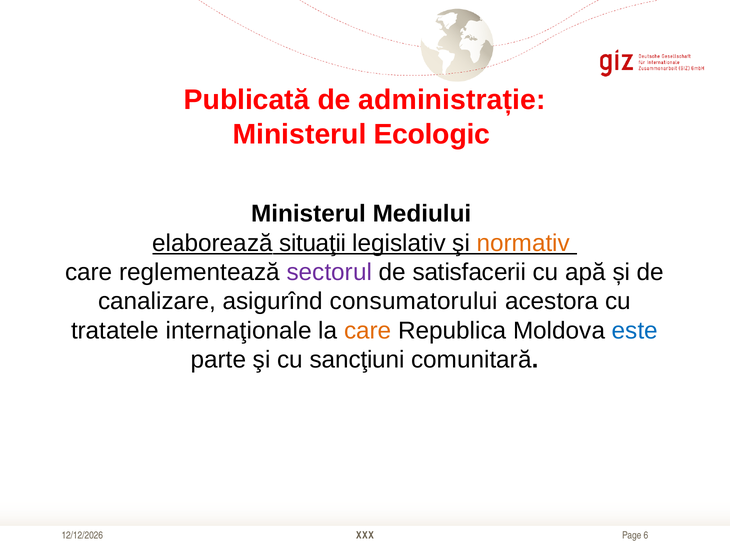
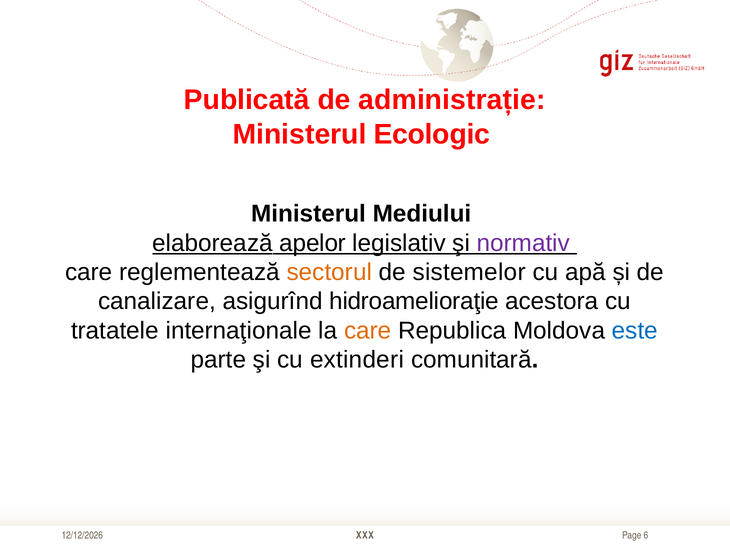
situaţii: situaţii -> apelor
normativ colour: orange -> purple
sectorul colour: purple -> orange
satisfacerii: satisfacerii -> sistemelor
consumatorului: consumatorului -> hidroamelioraţie
sancţiuni: sancţiuni -> extinderi
